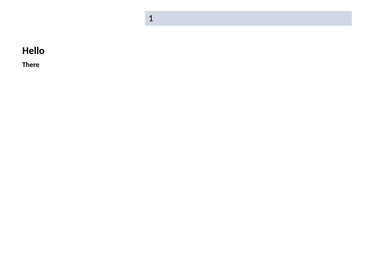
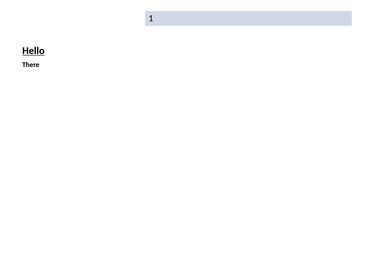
Hello underline: none -> present
